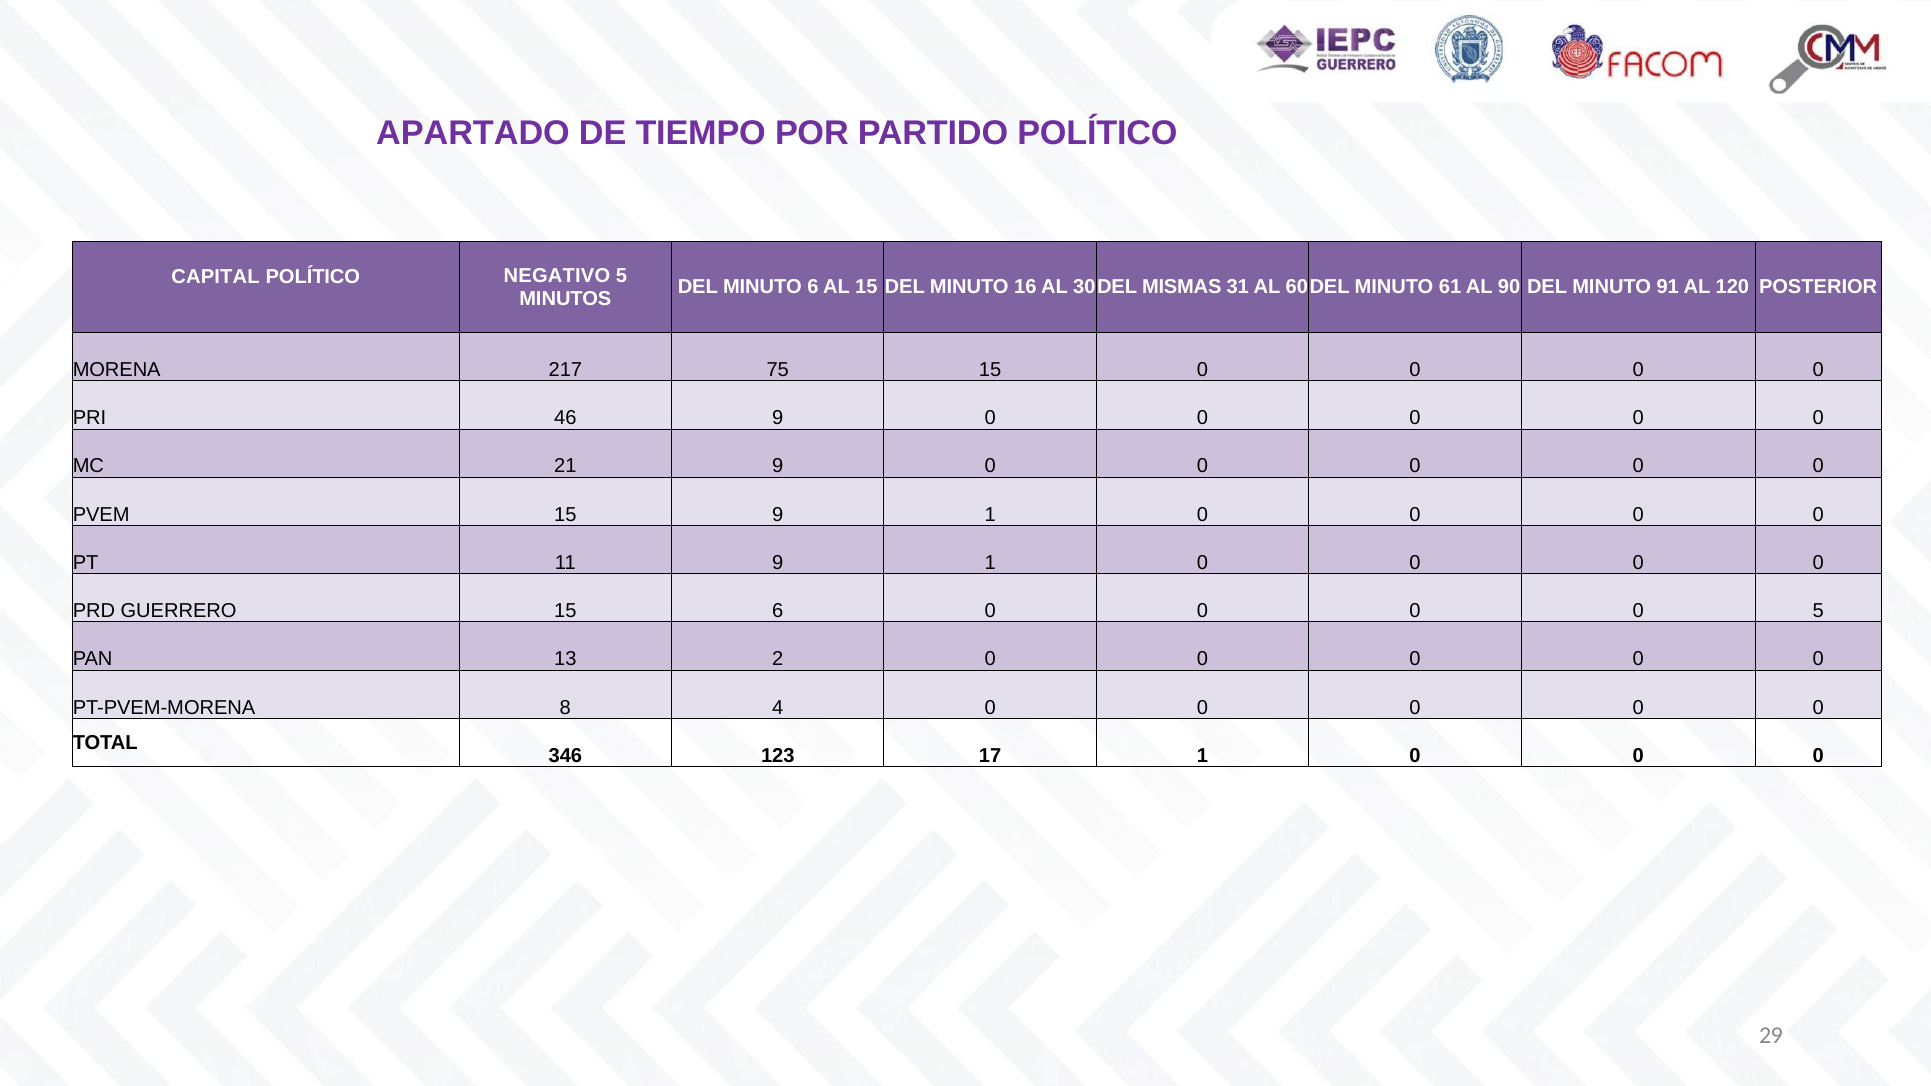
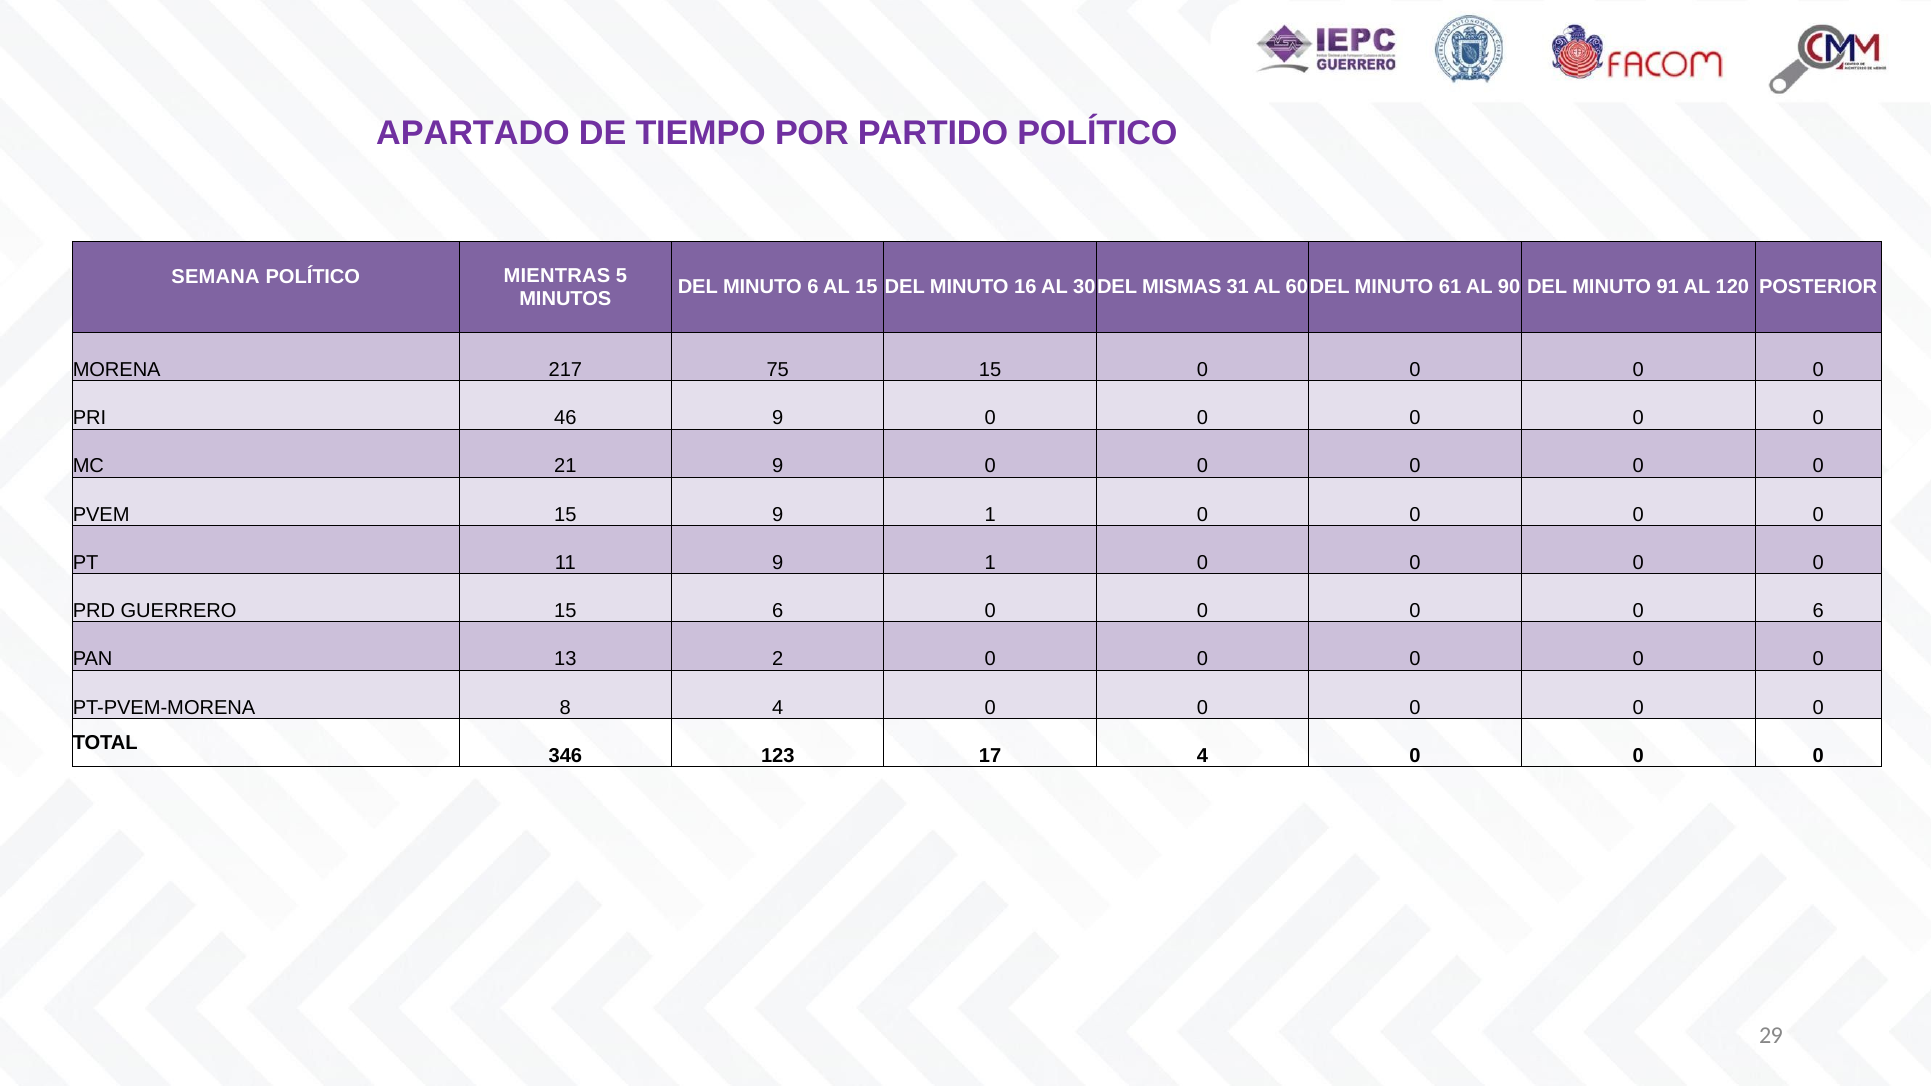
CAPITAL: CAPITAL -> SEMANA
NEGATIVO: NEGATIVO -> MIENTRAS
0 5: 5 -> 6
17 1: 1 -> 4
